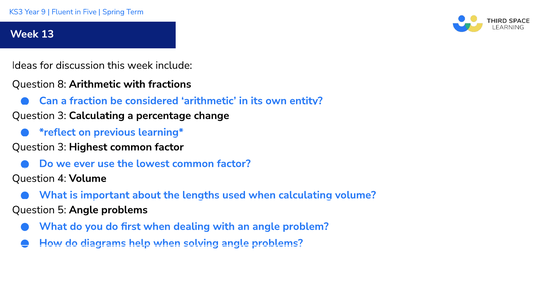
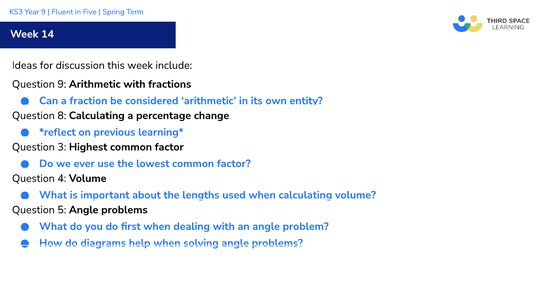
13: 13 -> 14
Question 8: 8 -> 9
3 at (62, 115): 3 -> 8
